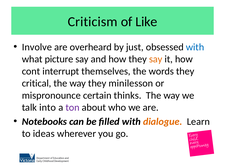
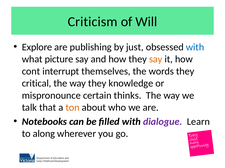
Like: Like -> Will
Involve: Involve -> Explore
overheard: overheard -> publishing
minilesson: minilesson -> knowledge
into: into -> that
ton colour: purple -> orange
dialogue colour: orange -> purple
ideas: ideas -> along
